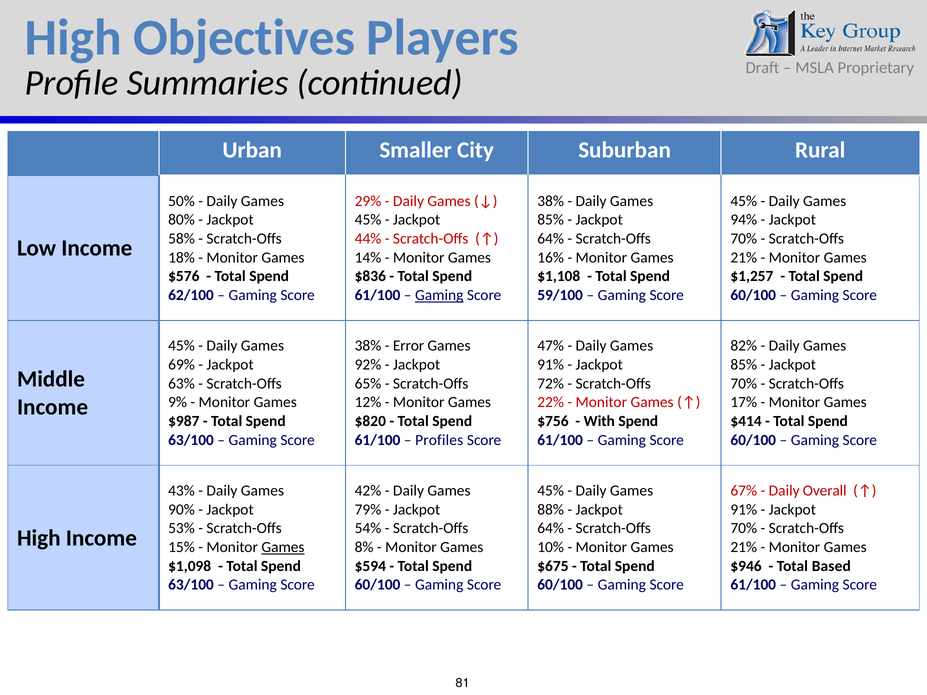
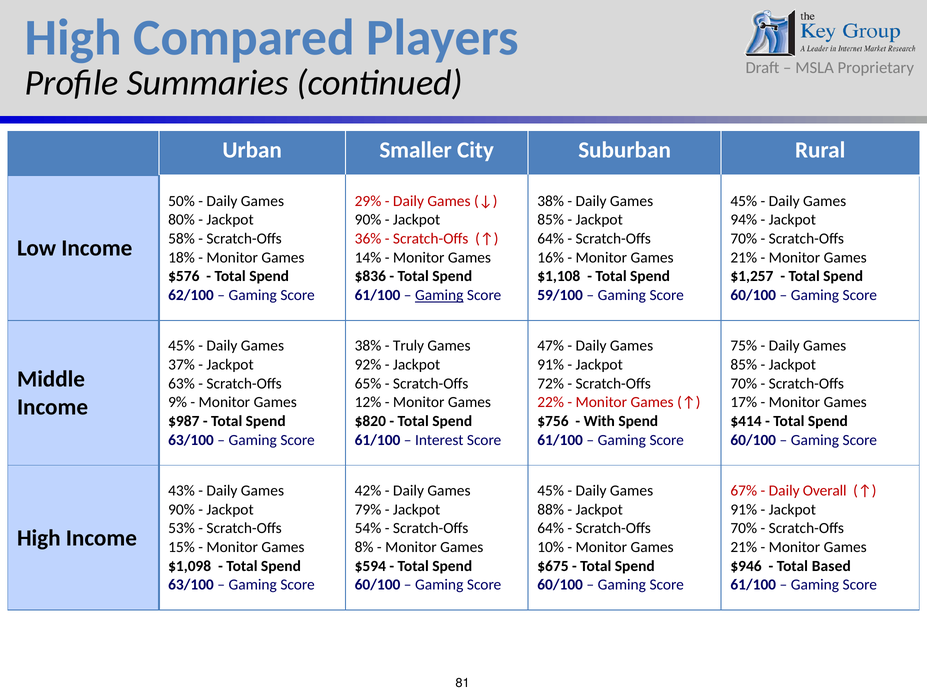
Objectives: Objectives -> Compared
45% at (368, 220): 45% -> 90%
44%: 44% -> 36%
Error: Error -> Truly
82%: 82% -> 75%
69%: 69% -> 37%
Profiles: Profiles -> Interest
Games at (283, 547) underline: present -> none
